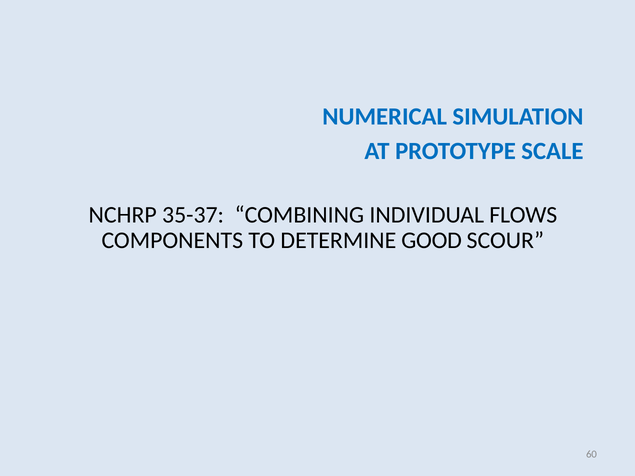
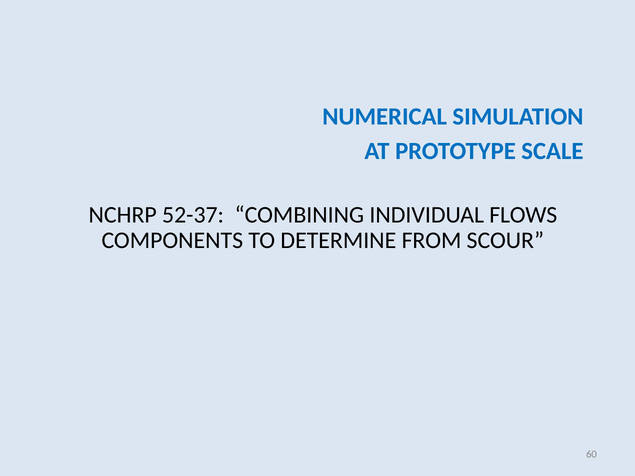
35-37: 35-37 -> 52-37
GOOD: GOOD -> FROM
